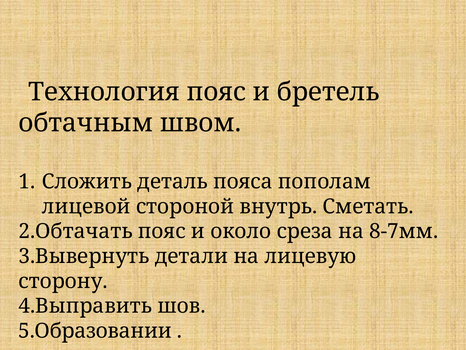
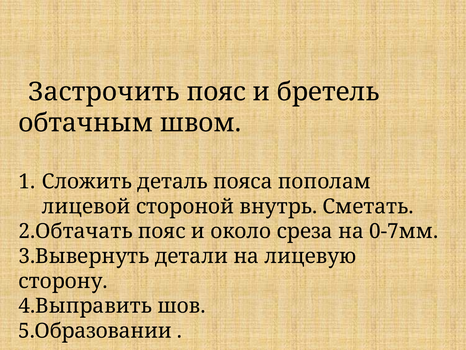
Технология: Технология -> Застрочить
8-7мм: 8-7мм -> 0-7мм
